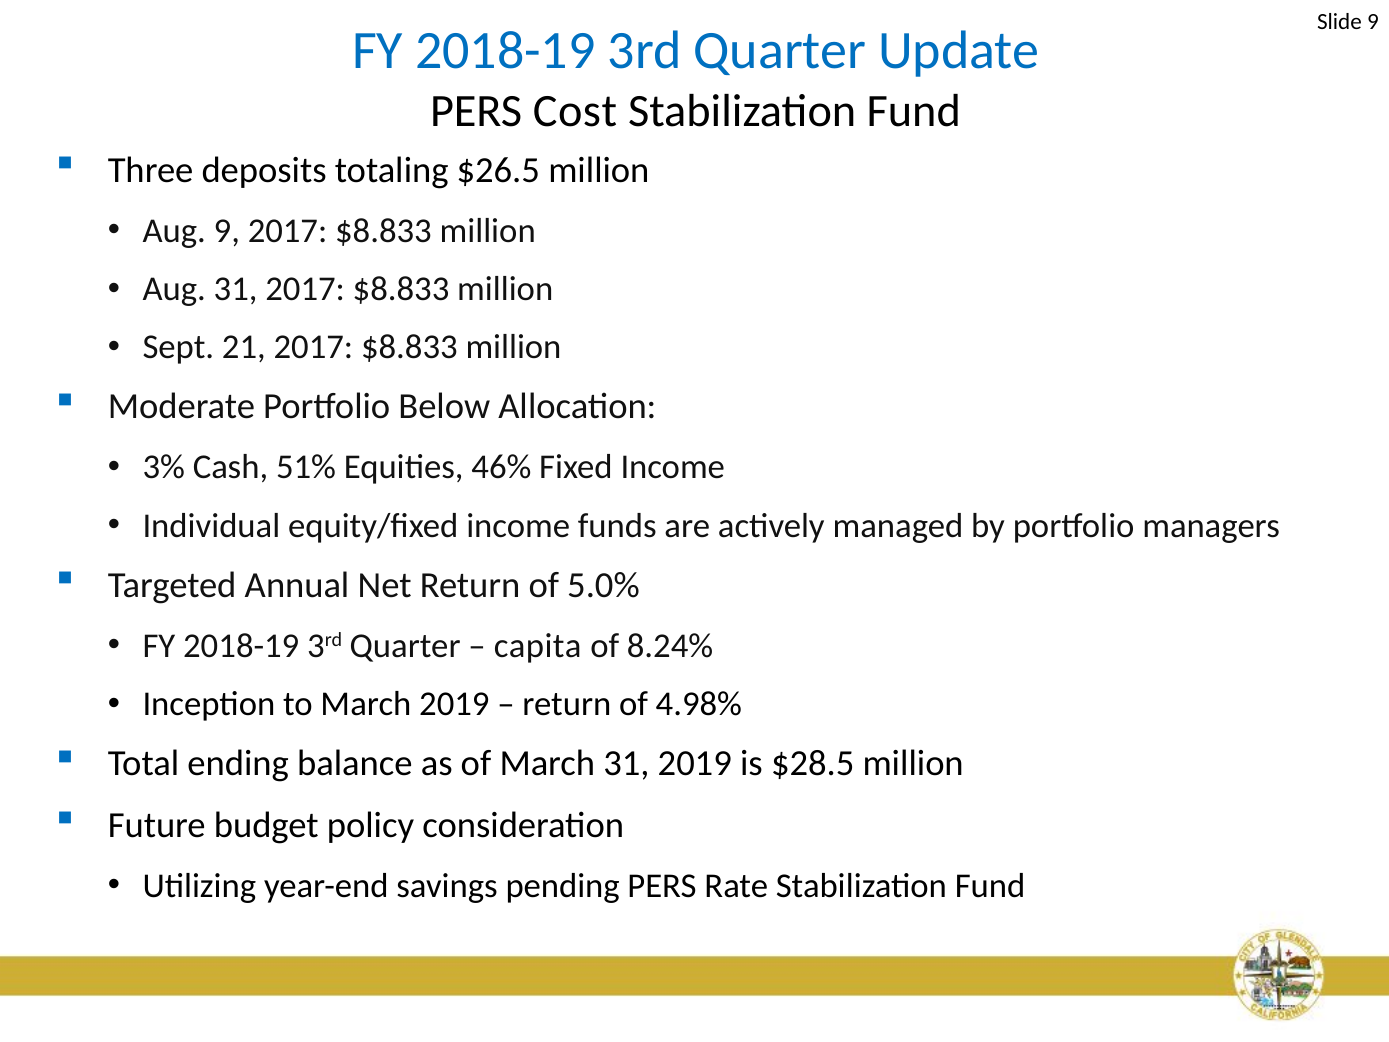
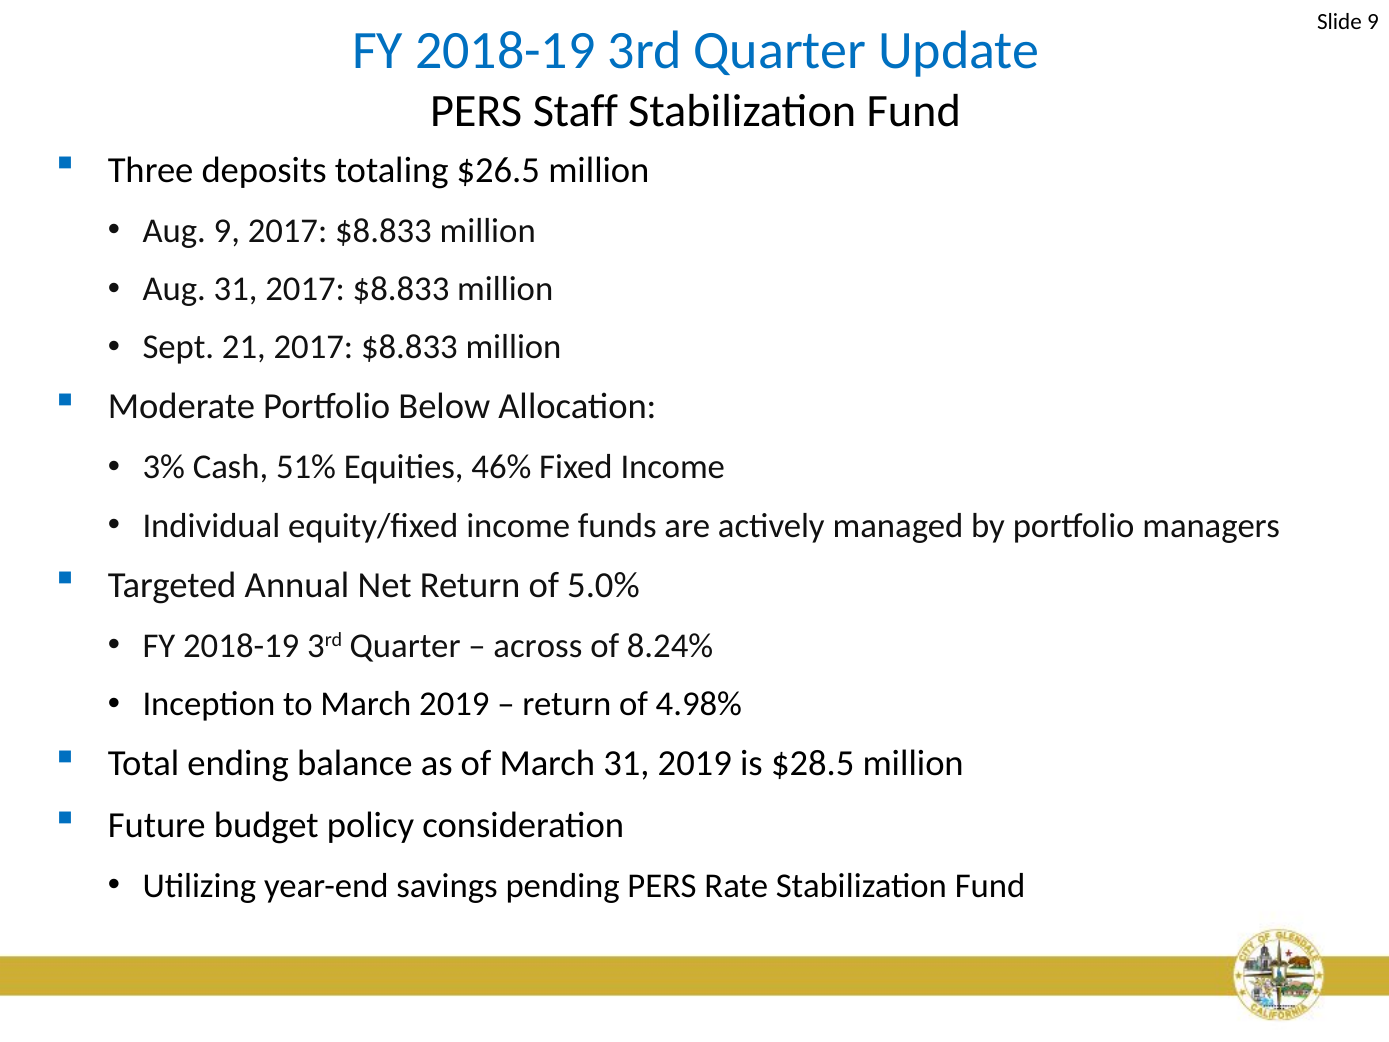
Cost: Cost -> Staff
capita: capita -> across
